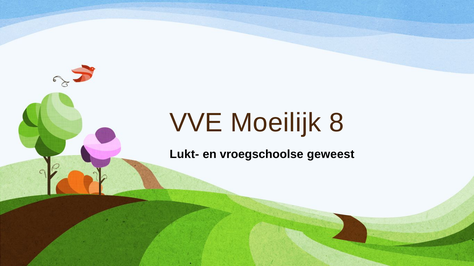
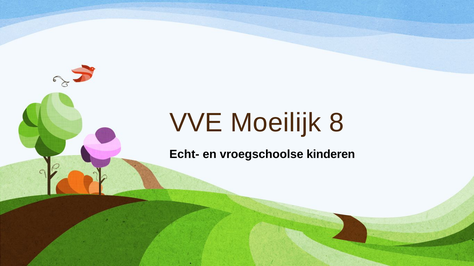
Lukt-: Lukt- -> Echt-
geweest: geweest -> kinderen
